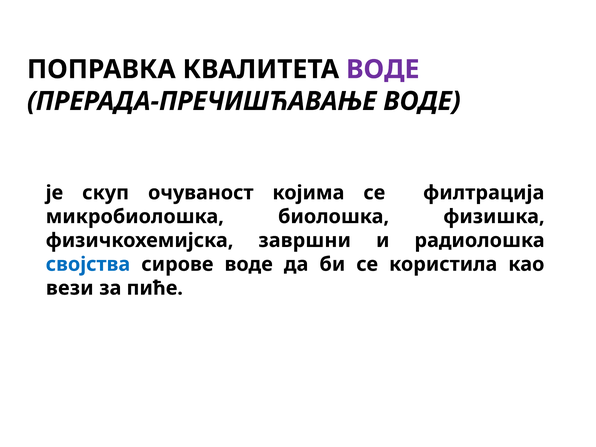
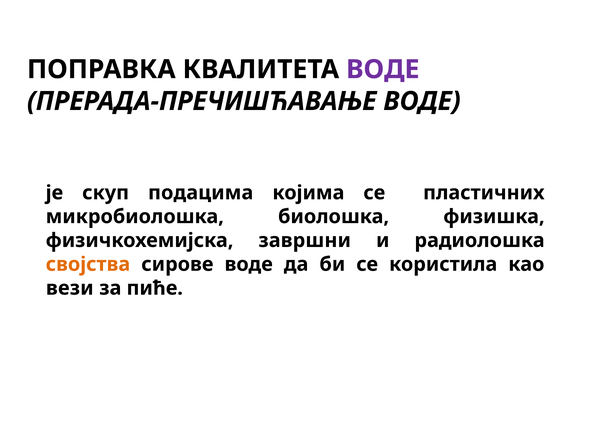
очуваност: очуваност -> подацима
филтрација: филтрација -> пластичних
својства colour: blue -> orange
